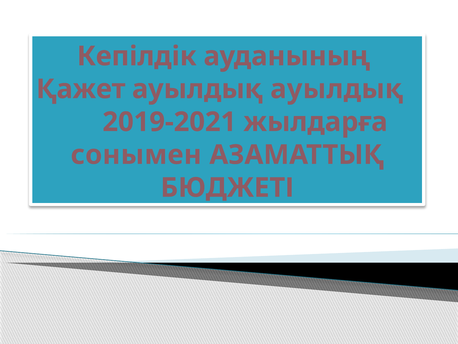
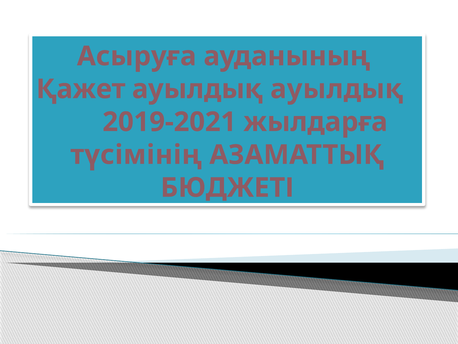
Кепілдік: Кепілдік -> Асыруға
сонымен: сонымен -> түсімінің
